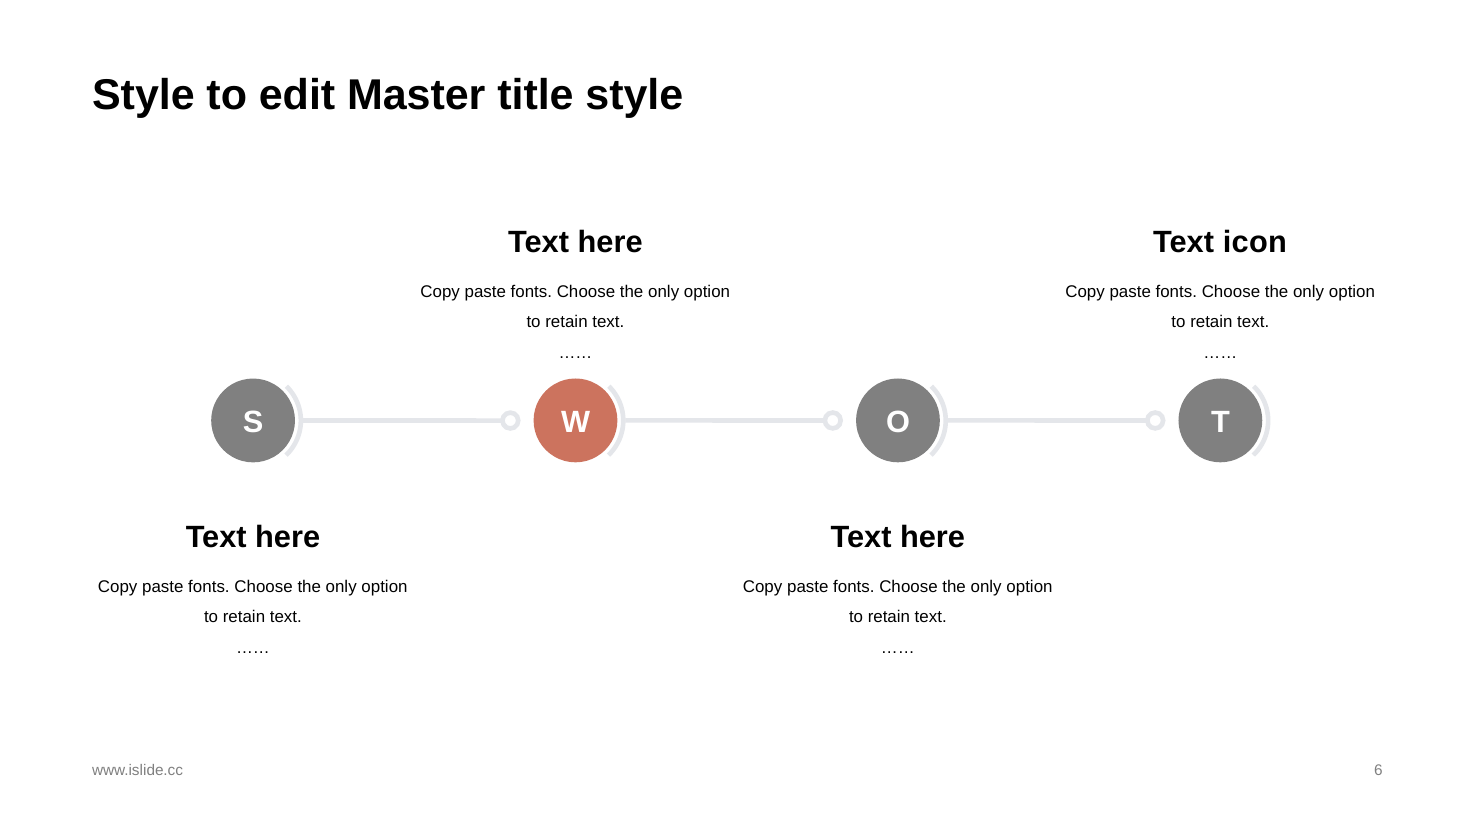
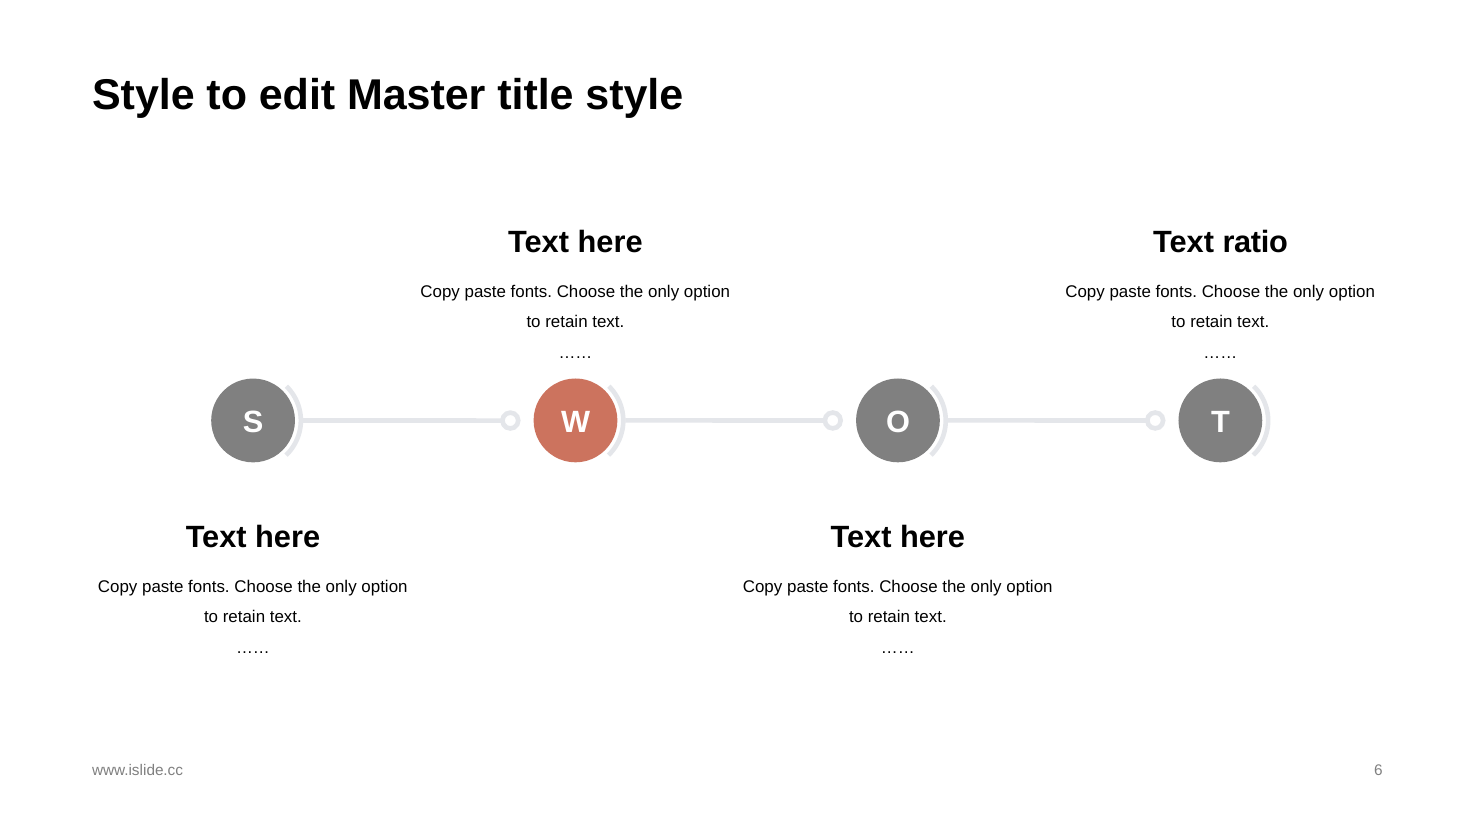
icon: icon -> ratio
